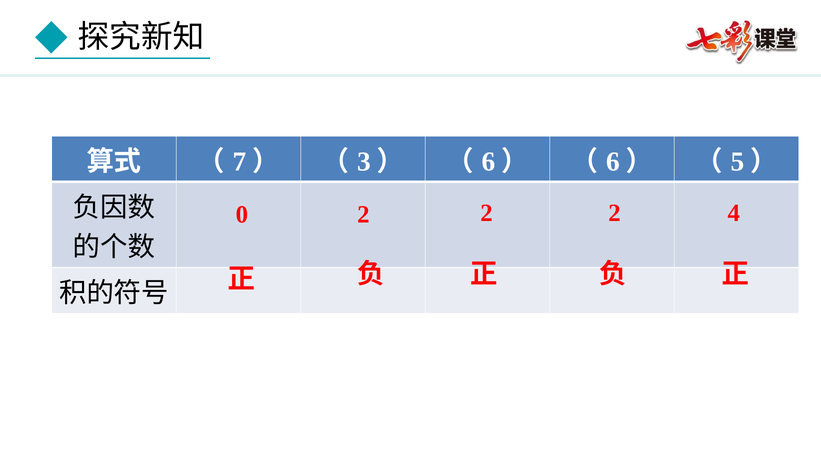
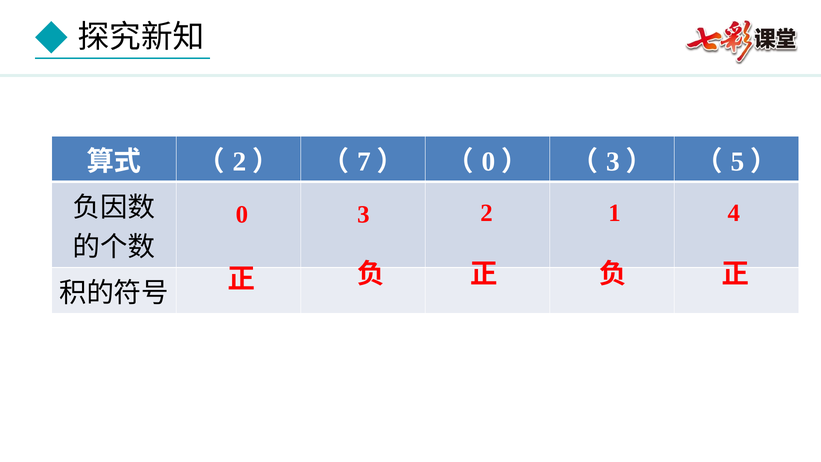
7 at (239, 162): 7 -> 2
3: 3 -> 7
6 at (488, 162): 6 -> 0
6 at (613, 162): 6 -> 3
0 2: 2 -> 3
2 at (615, 213): 2 -> 1
